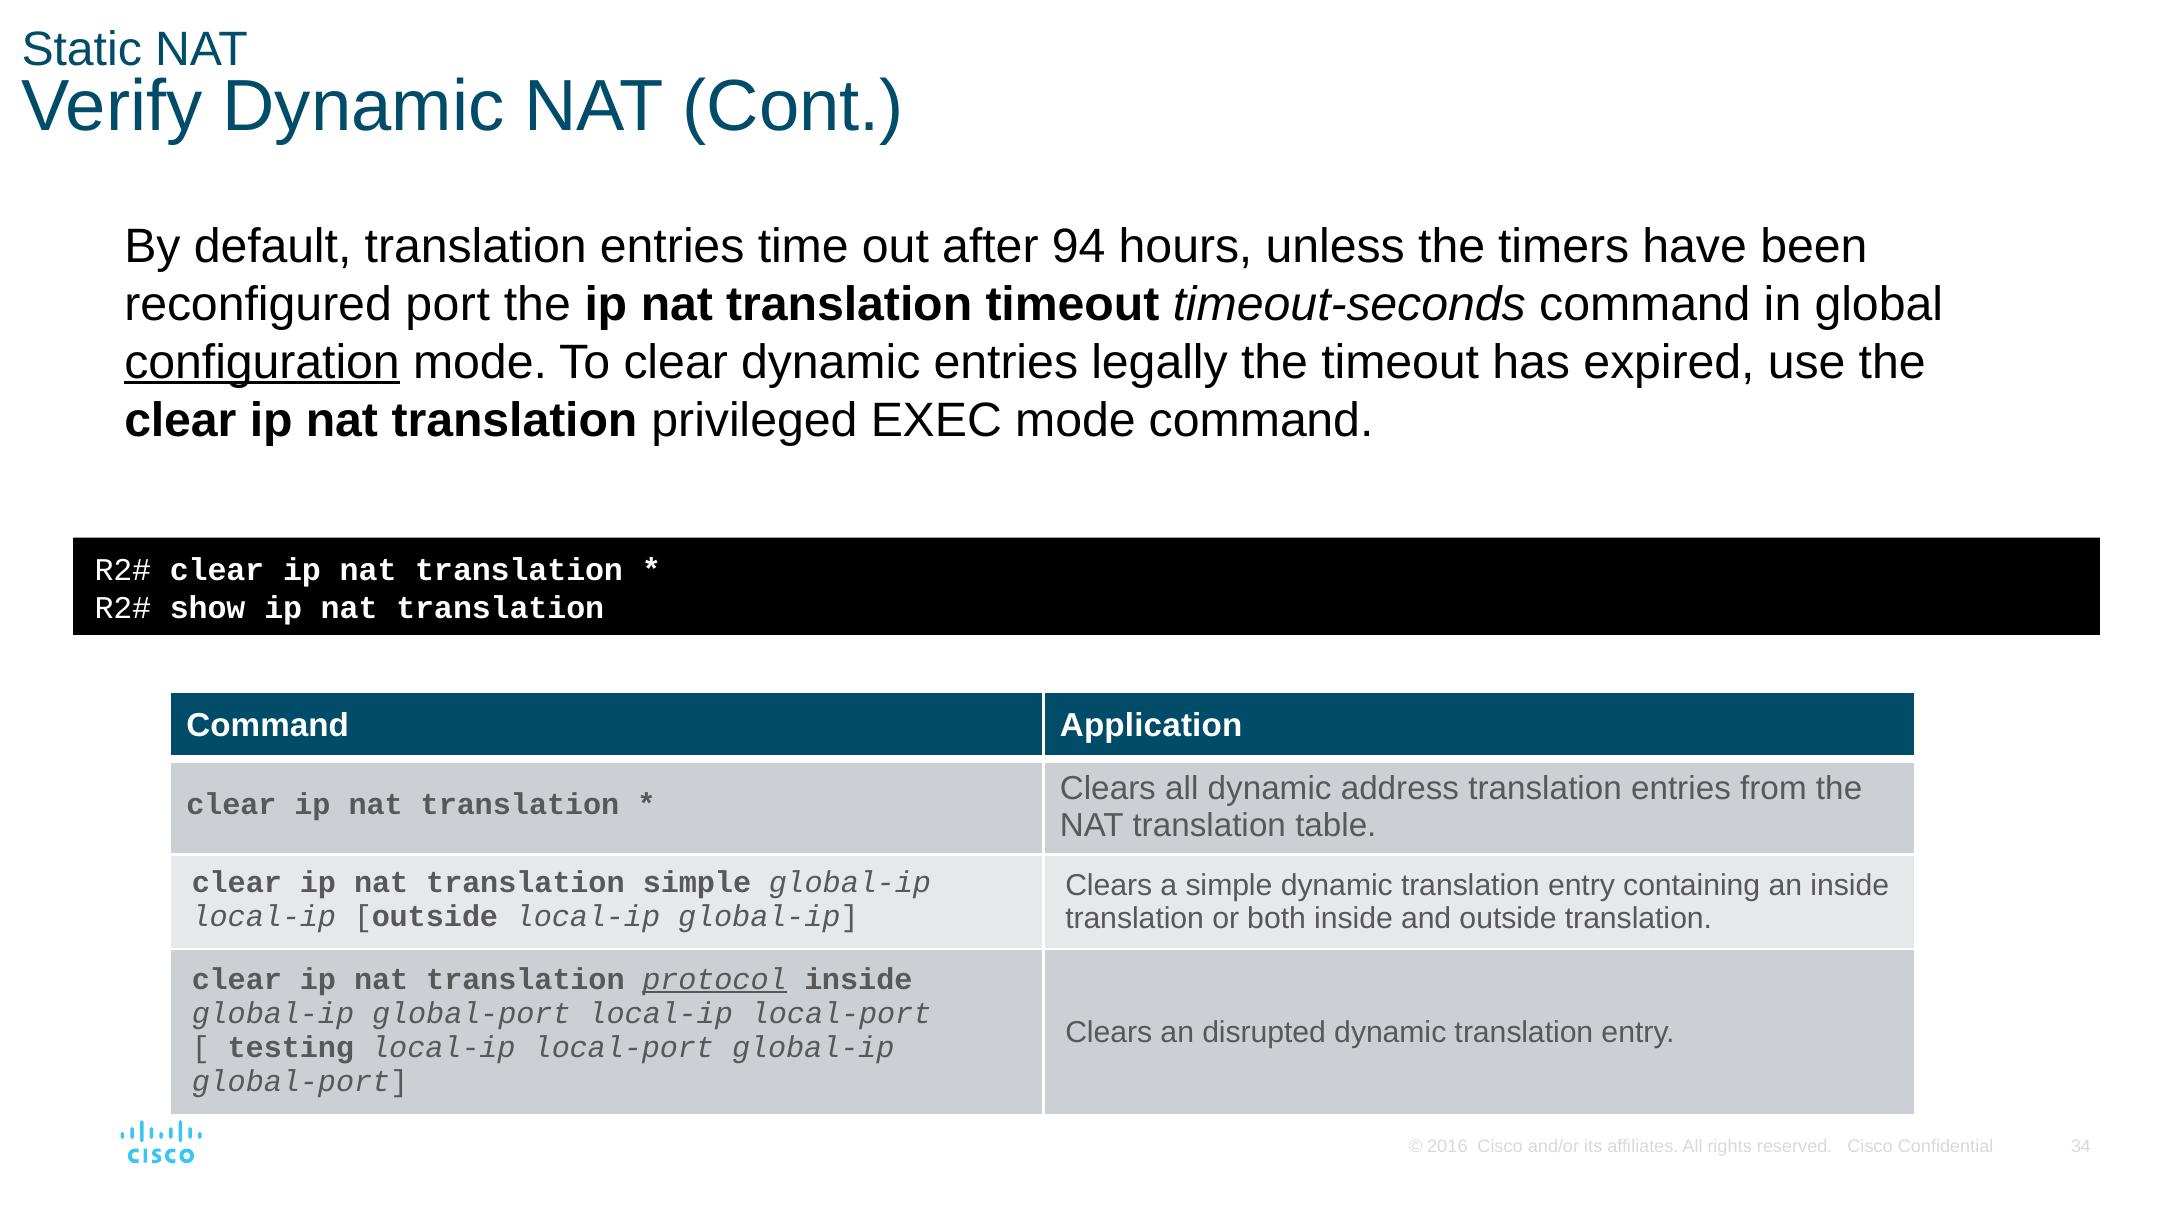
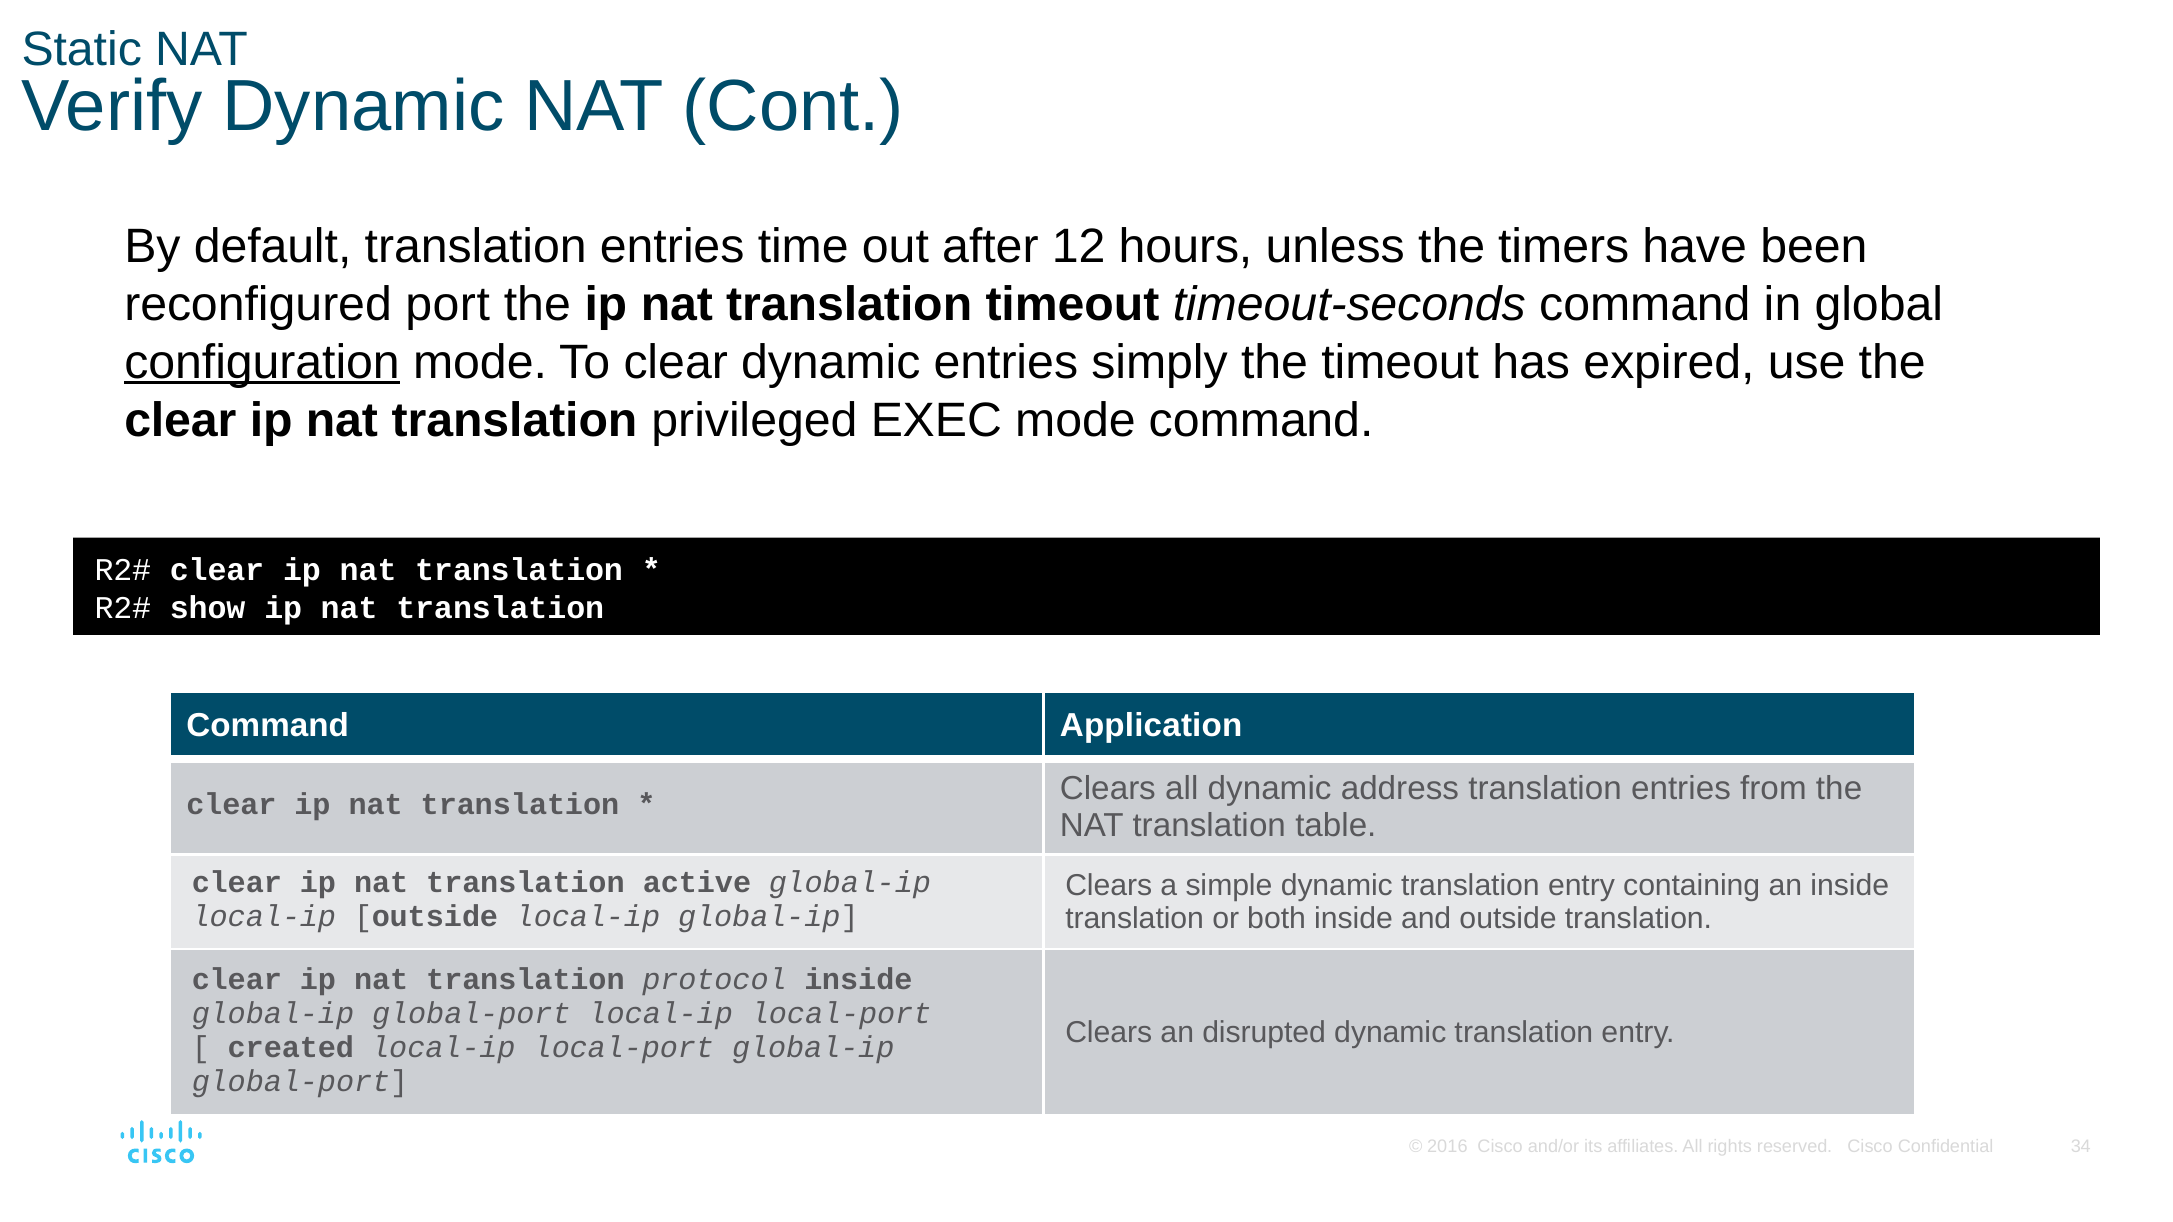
94: 94 -> 12
legally: legally -> simply
translation simple: simple -> active
protocol underline: present -> none
testing: testing -> created
